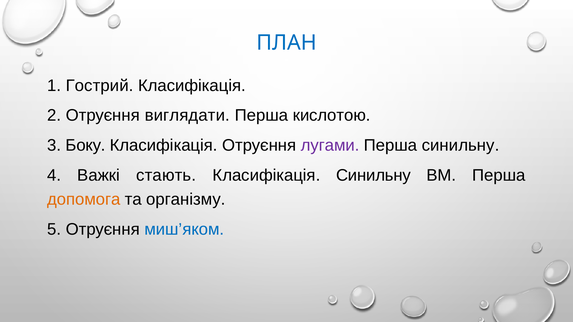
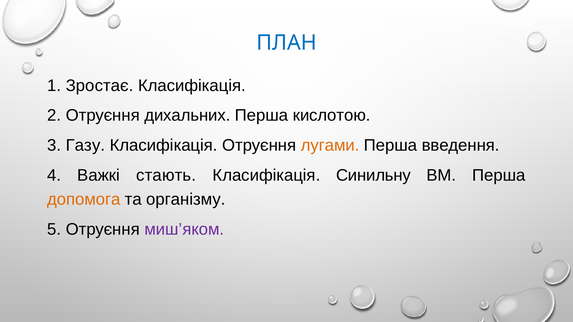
Гострий: Гострий -> Зростає
виглядати: виглядати -> дихальних
Боку: Боку -> Газу
лугами colour: purple -> orange
Перша синильну: синильну -> введення
миш’яком colour: blue -> purple
